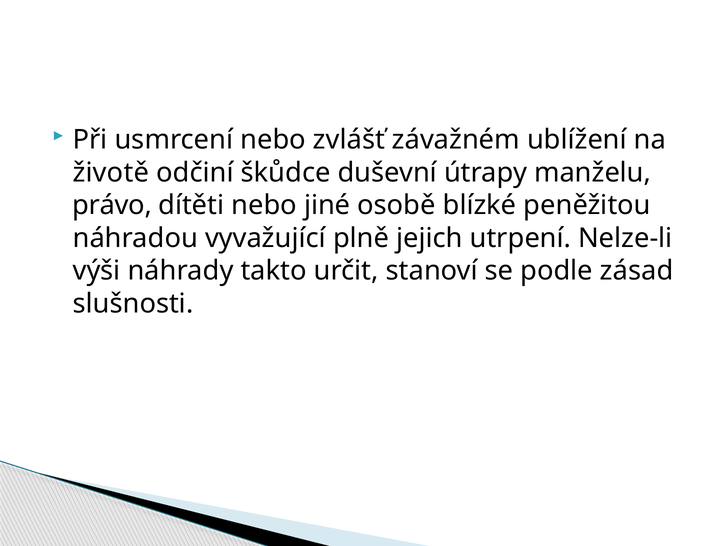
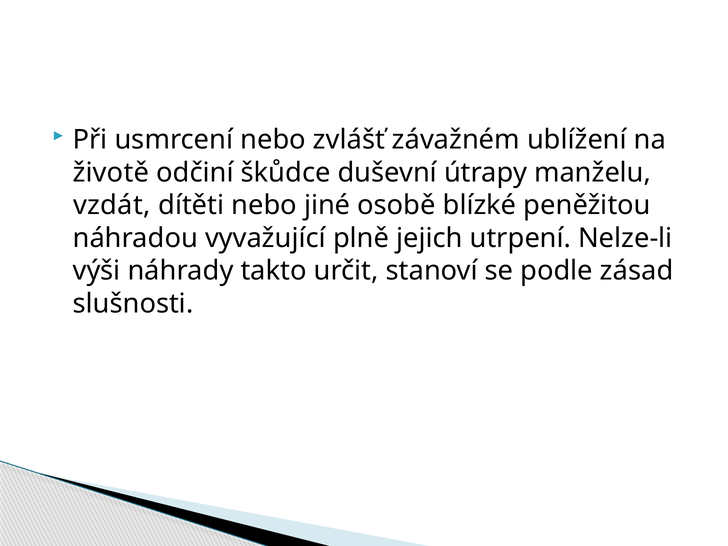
právo: právo -> vzdát
